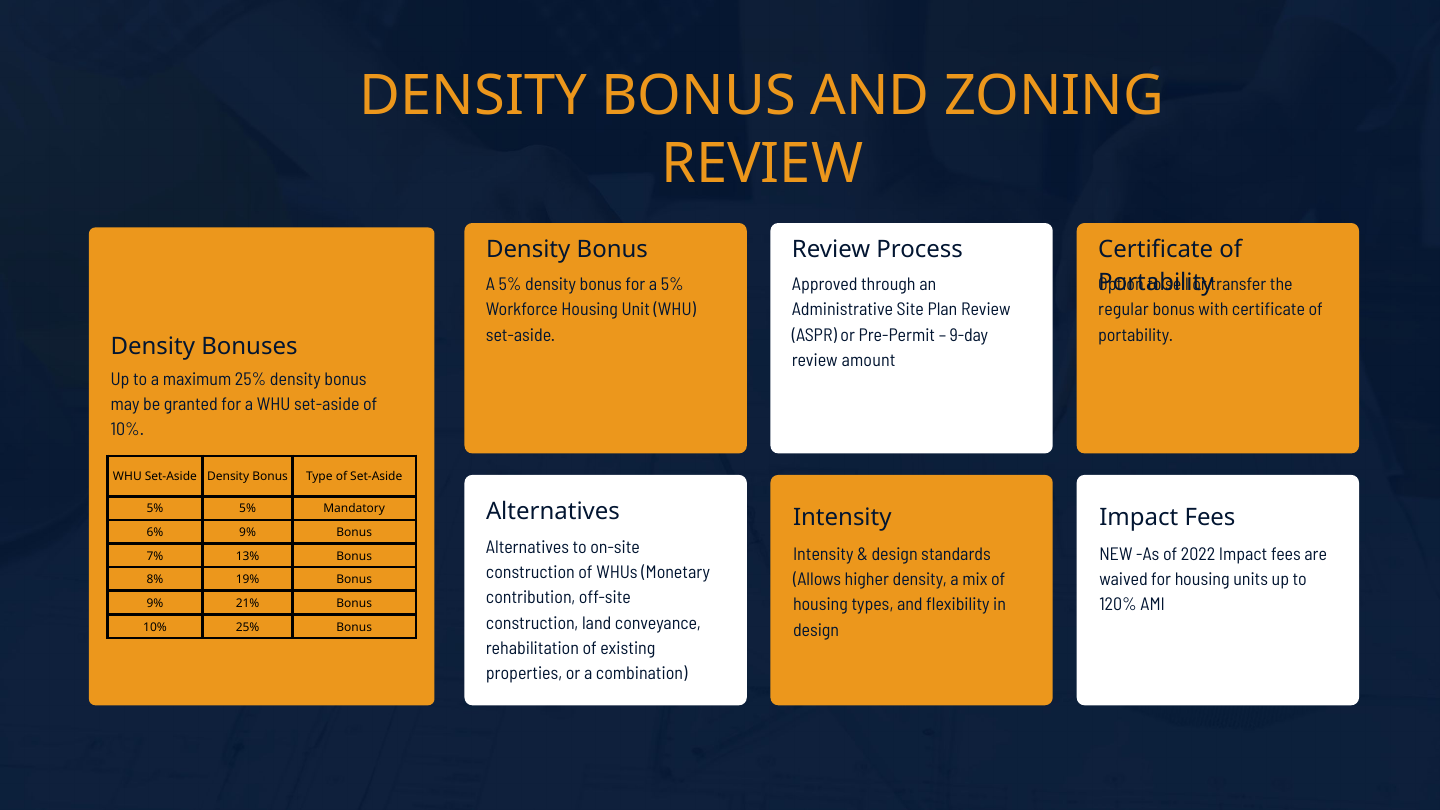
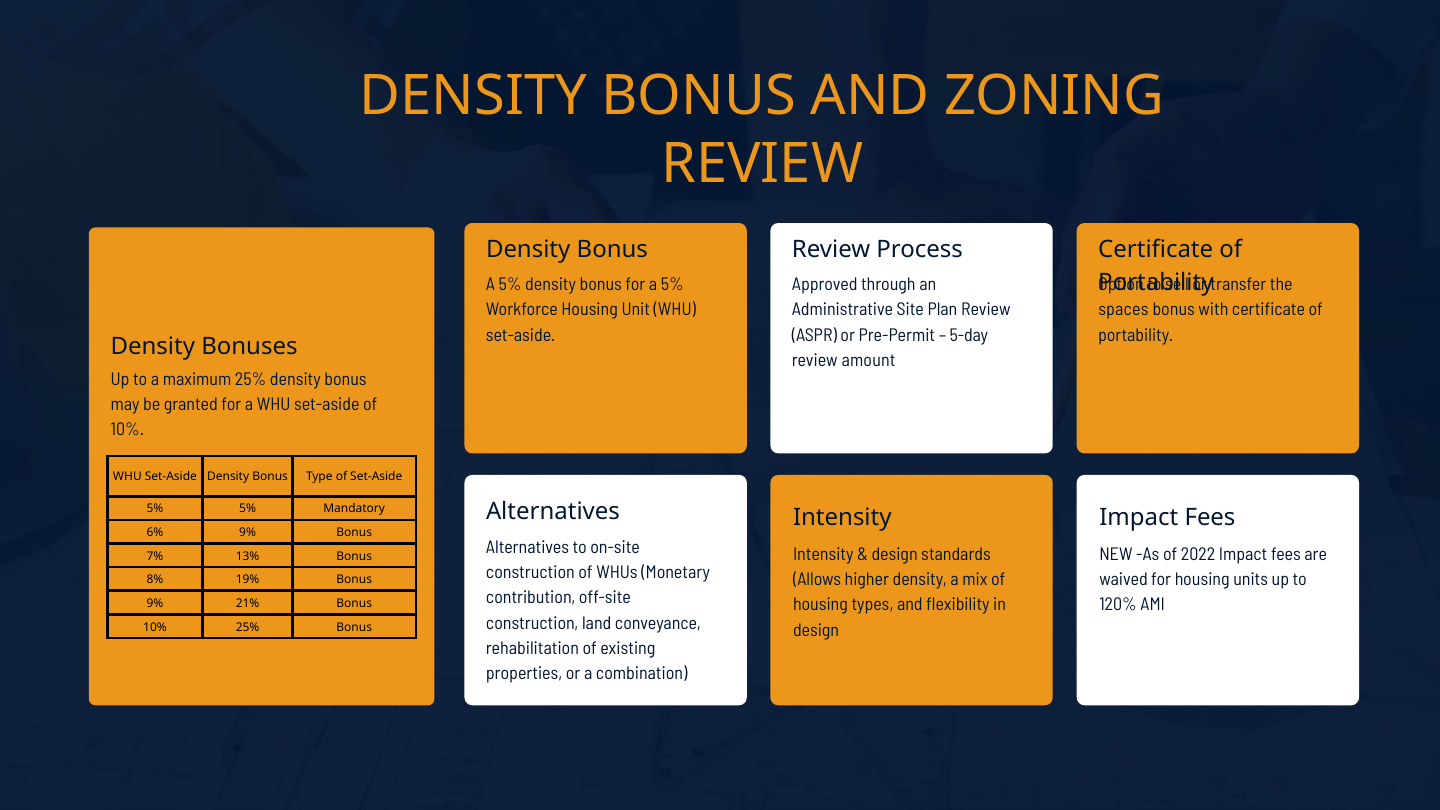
regular: regular -> spaces
9-day: 9-day -> 5-day
